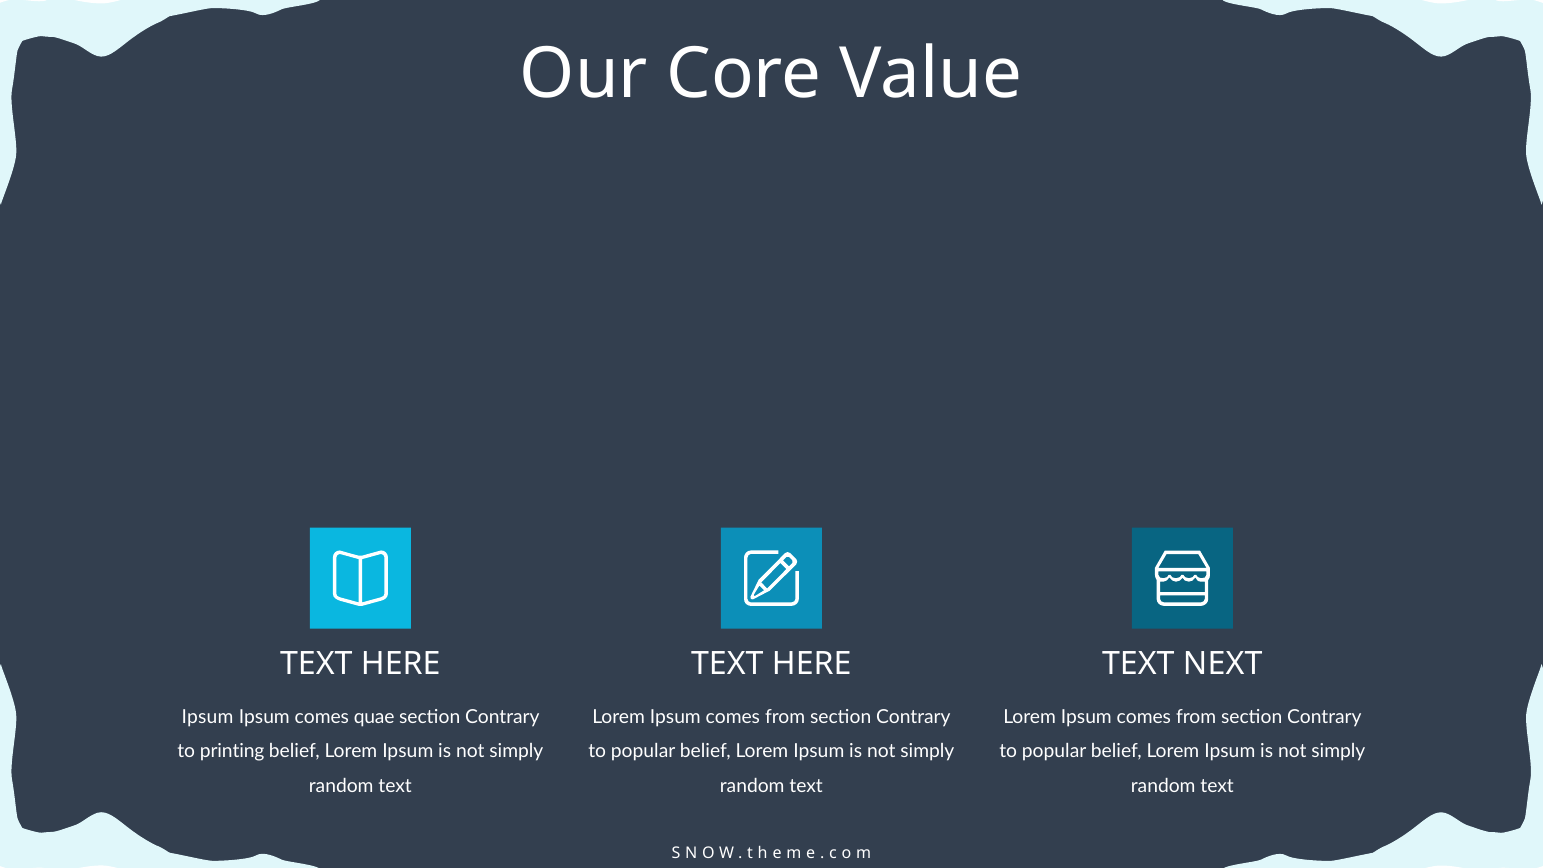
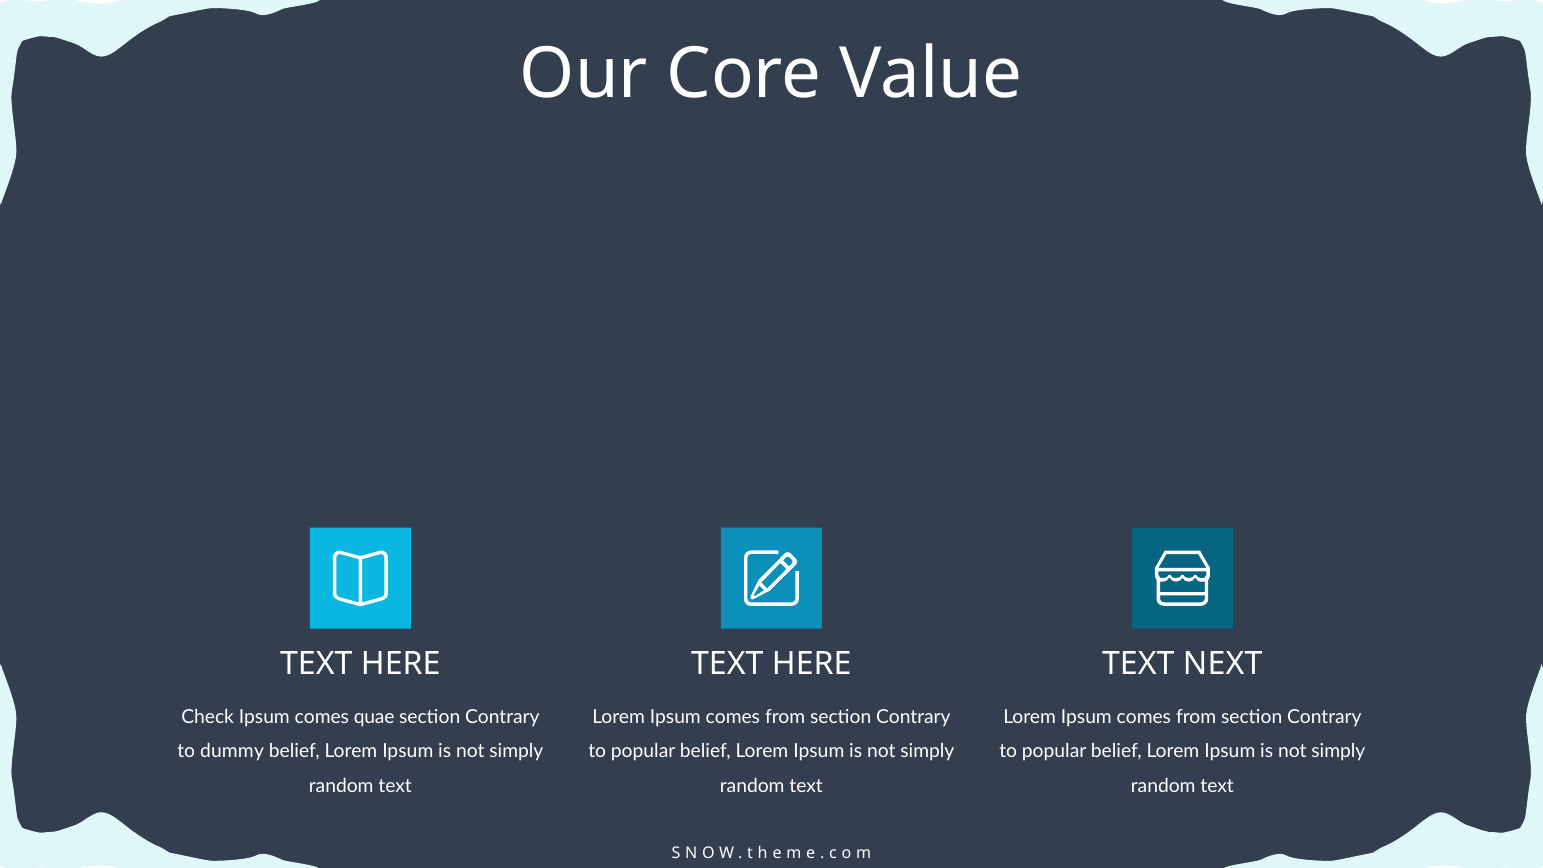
Ipsum at (208, 717): Ipsum -> Check
printing: printing -> dummy
